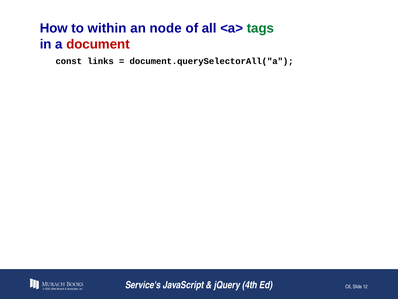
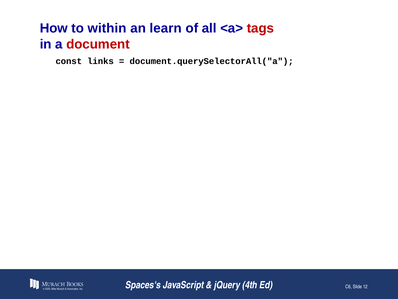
node: node -> learn
tags colour: green -> red
Service's: Service's -> Spaces's
